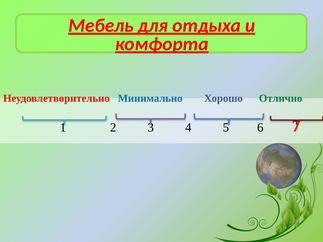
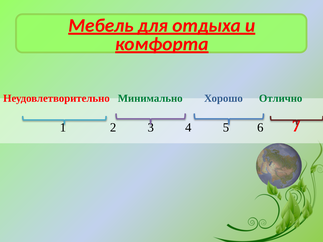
Минимально colour: blue -> green
